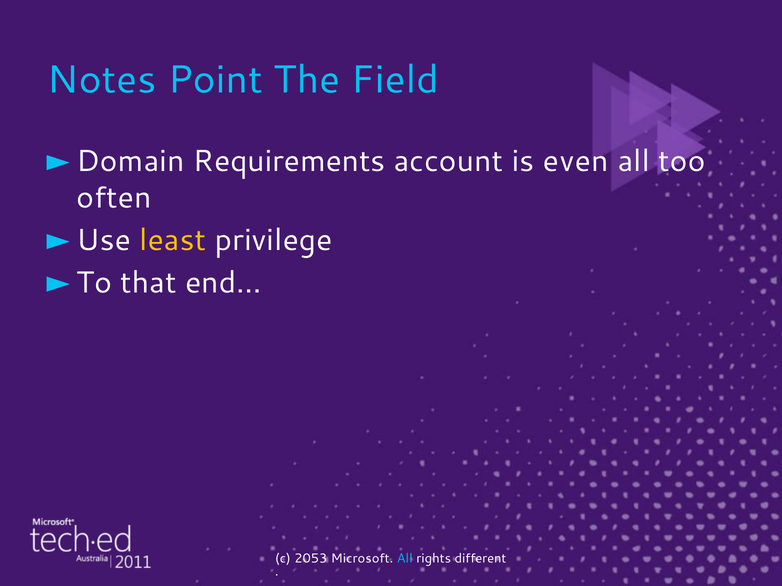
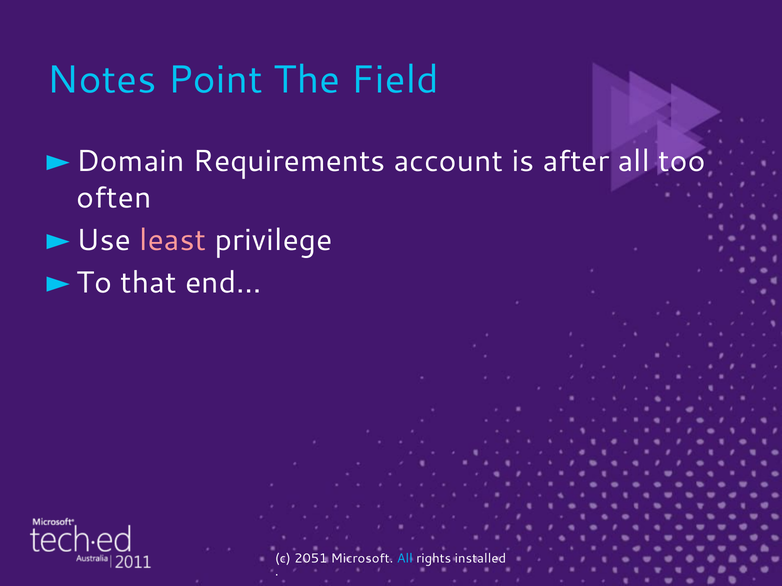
even: even -> after
least colour: yellow -> pink
2053: 2053 -> 2051
different: different -> installed
